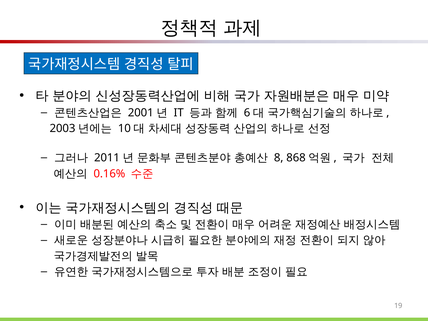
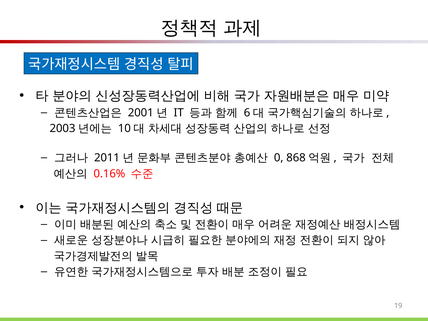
8: 8 -> 0
